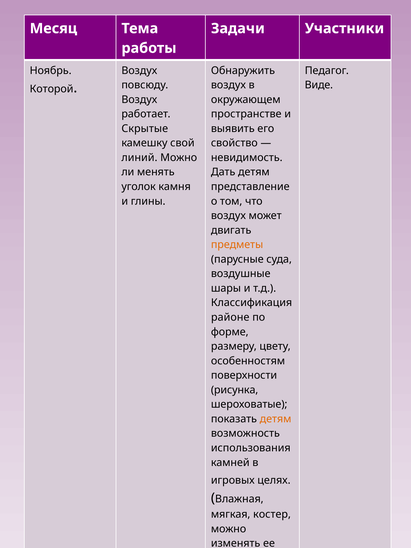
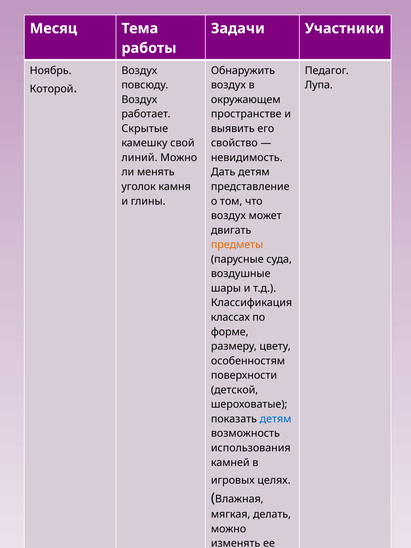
Виде: Виде -> Лупа
районе: районе -> классах
рисунка: рисунка -> детской
детям at (276, 419) colour: orange -> blue
костер: костер -> делать
